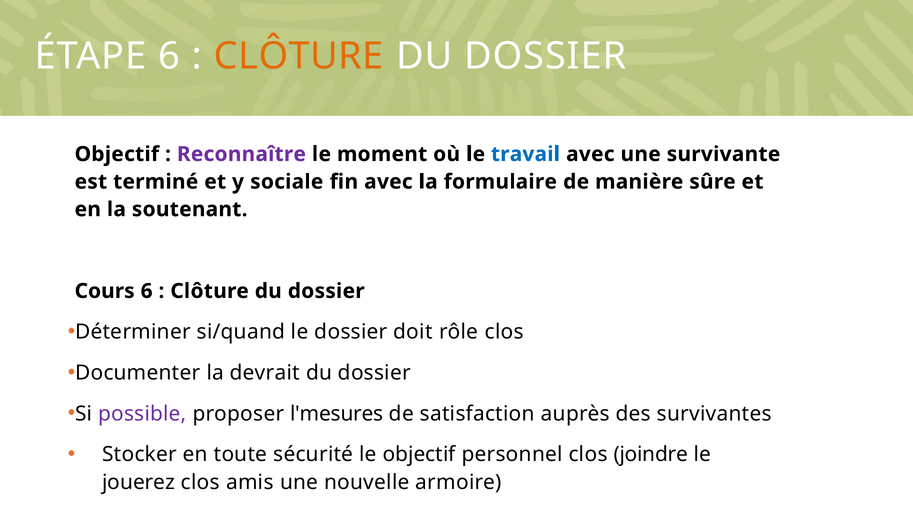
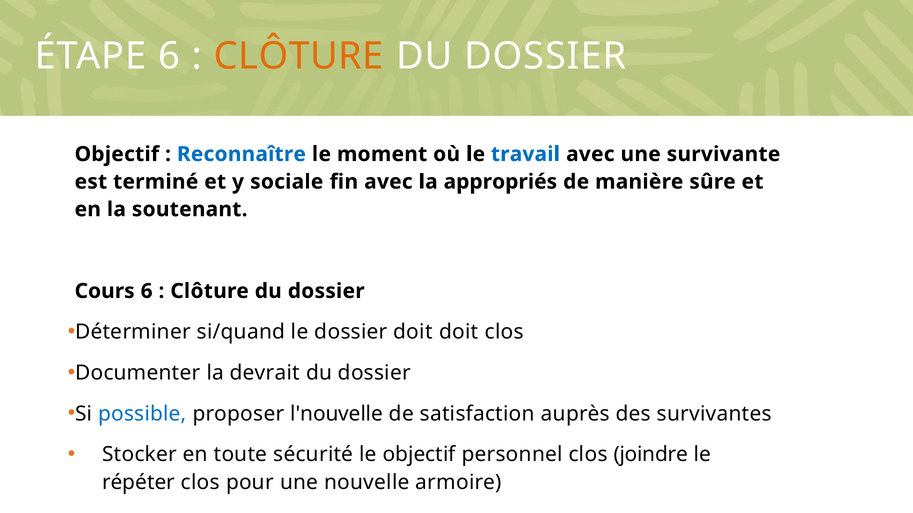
Reconnaître colour: purple -> blue
formulaire: formulaire -> appropriés
doit rôle: rôle -> doit
possible colour: purple -> blue
l'mesures: l'mesures -> l'nouvelle
jouerez: jouerez -> répéter
amis: amis -> pour
